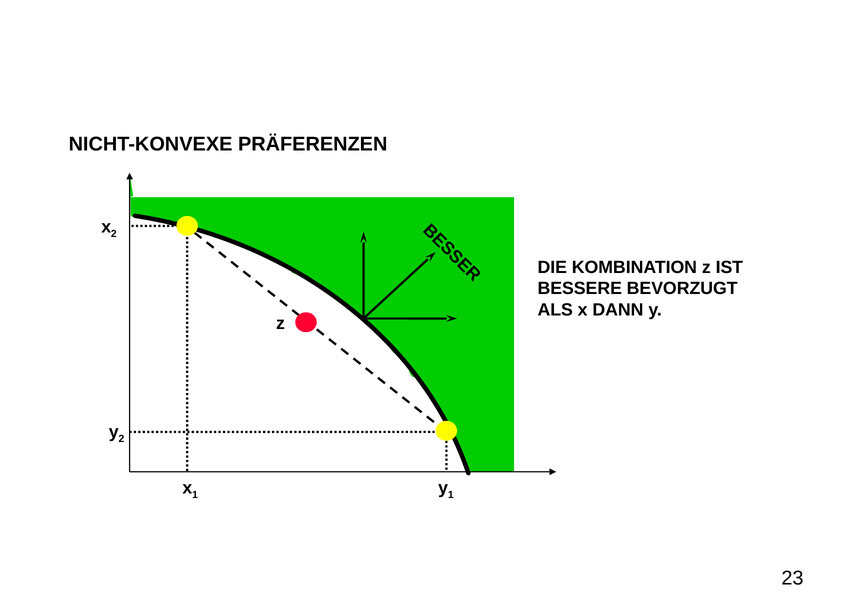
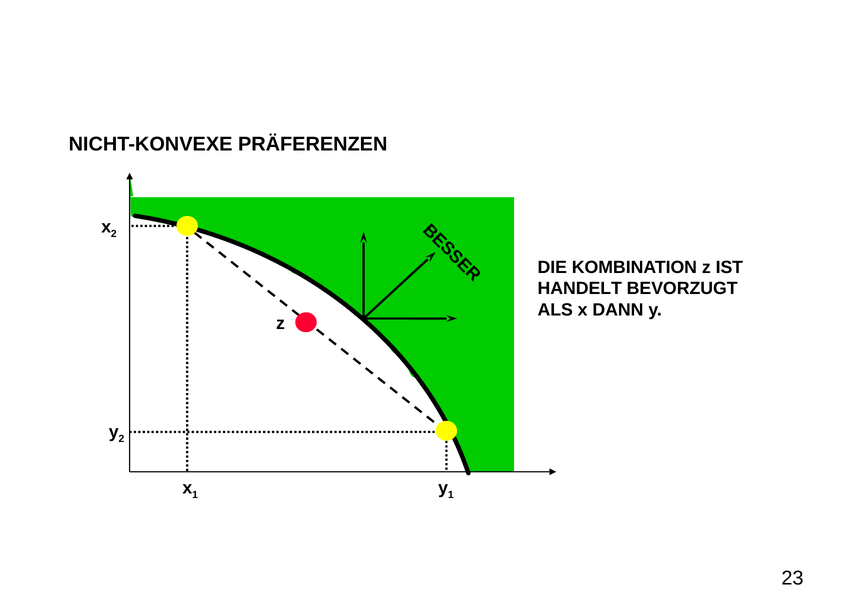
BESSERE: BESSERE -> HANDELT
